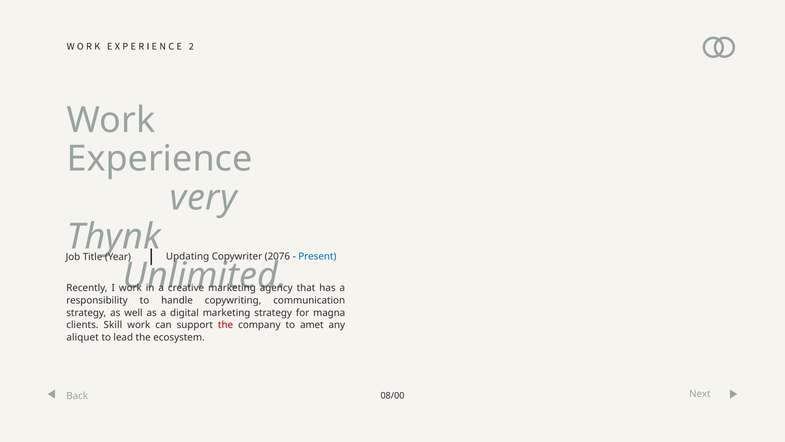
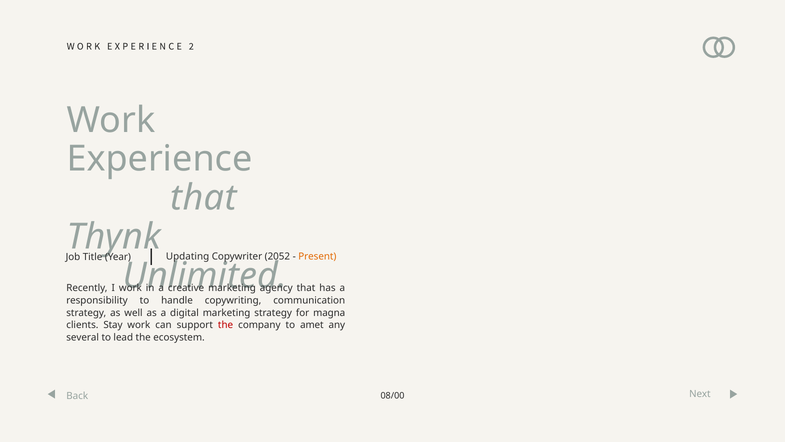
very at (203, 198): very -> that
2076: 2076 -> 2052
Present colour: blue -> orange
Skill: Skill -> Stay
aliquet: aliquet -> several
